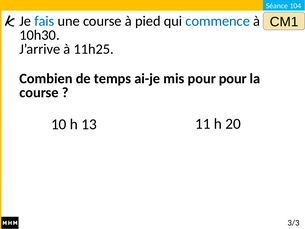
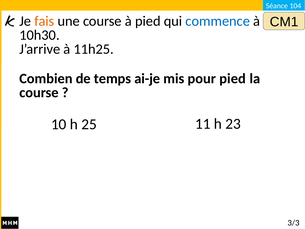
fais colour: blue -> orange
pour pour: pour -> pied
20: 20 -> 23
13: 13 -> 25
